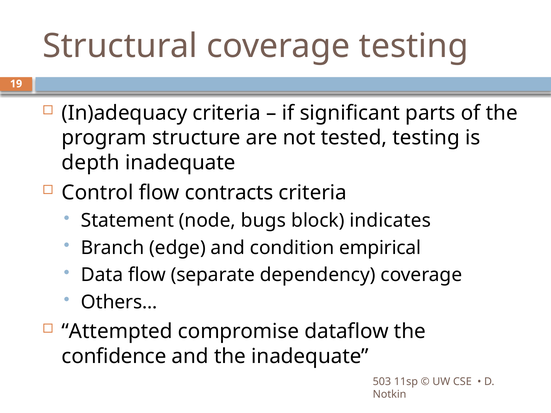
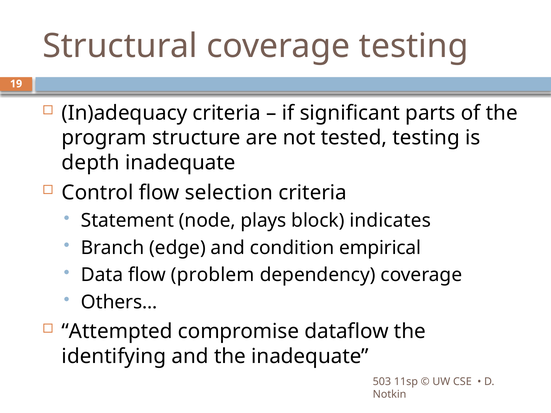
contracts: contracts -> selection
bugs: bugs -> plays
separate: separate -> problem
confidence: confidence -> identifying
